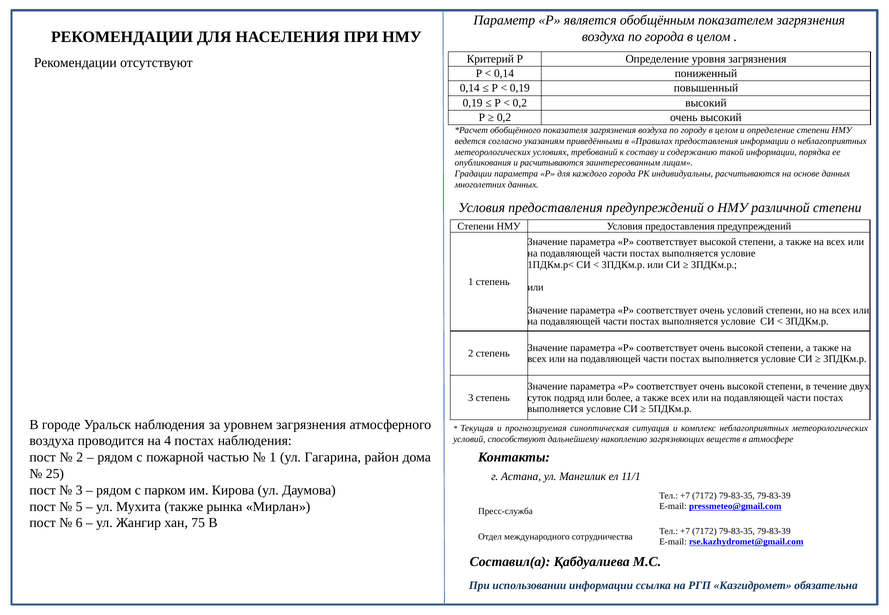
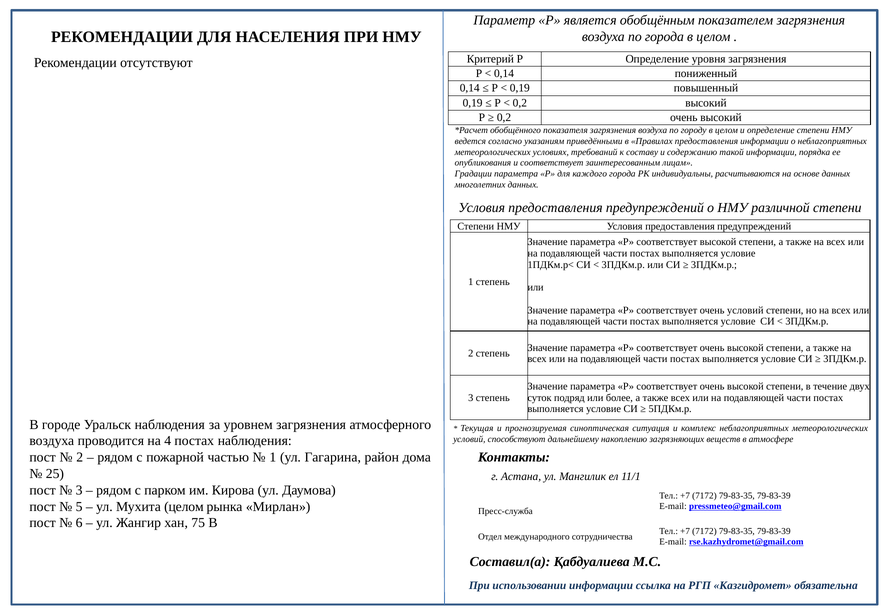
и расчитываются: расчитываются -> соответствует
Мухита также: также -> целом
